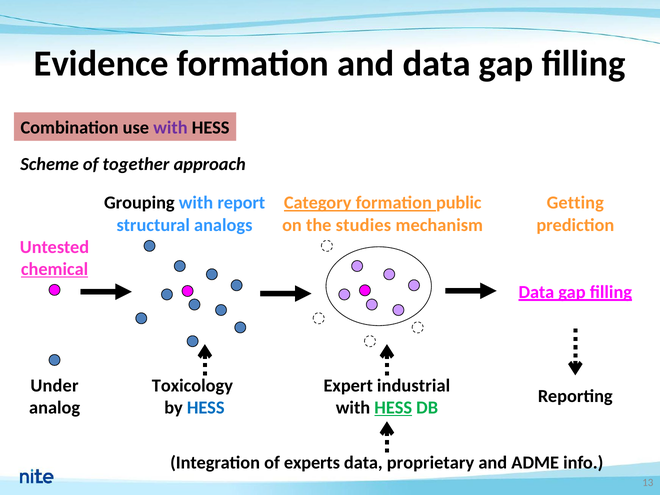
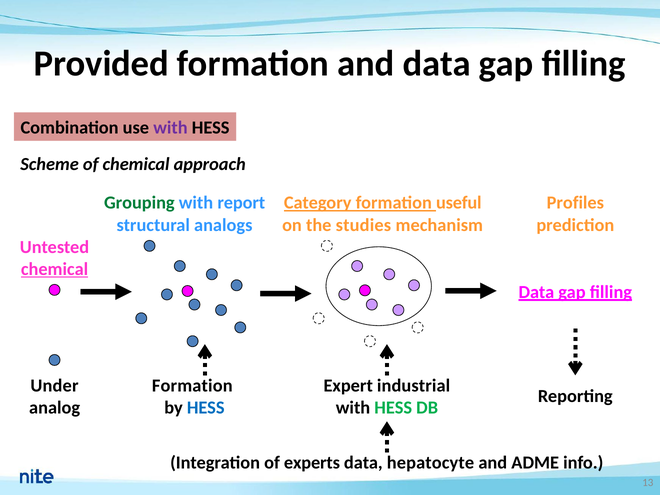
Evidence: Evidence -> Provided
of together: together -> chemical
Grouping colour: black -> green
public: public -> useful
Getting: Getting -> Profiles
Toxicology at (192, 386): Toxicology -> Formation
HESS at (393, 408) underline: present -> none
proprietary: proprietary -> hepatocyte
